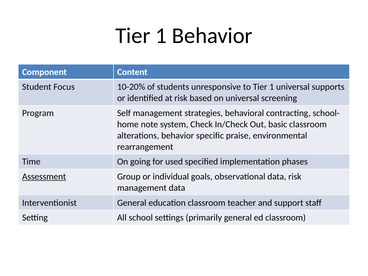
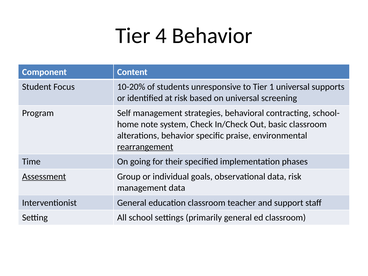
1 at (161, 36): 1 -> 4
rearrangement underline: none -> present
used: used -> their
